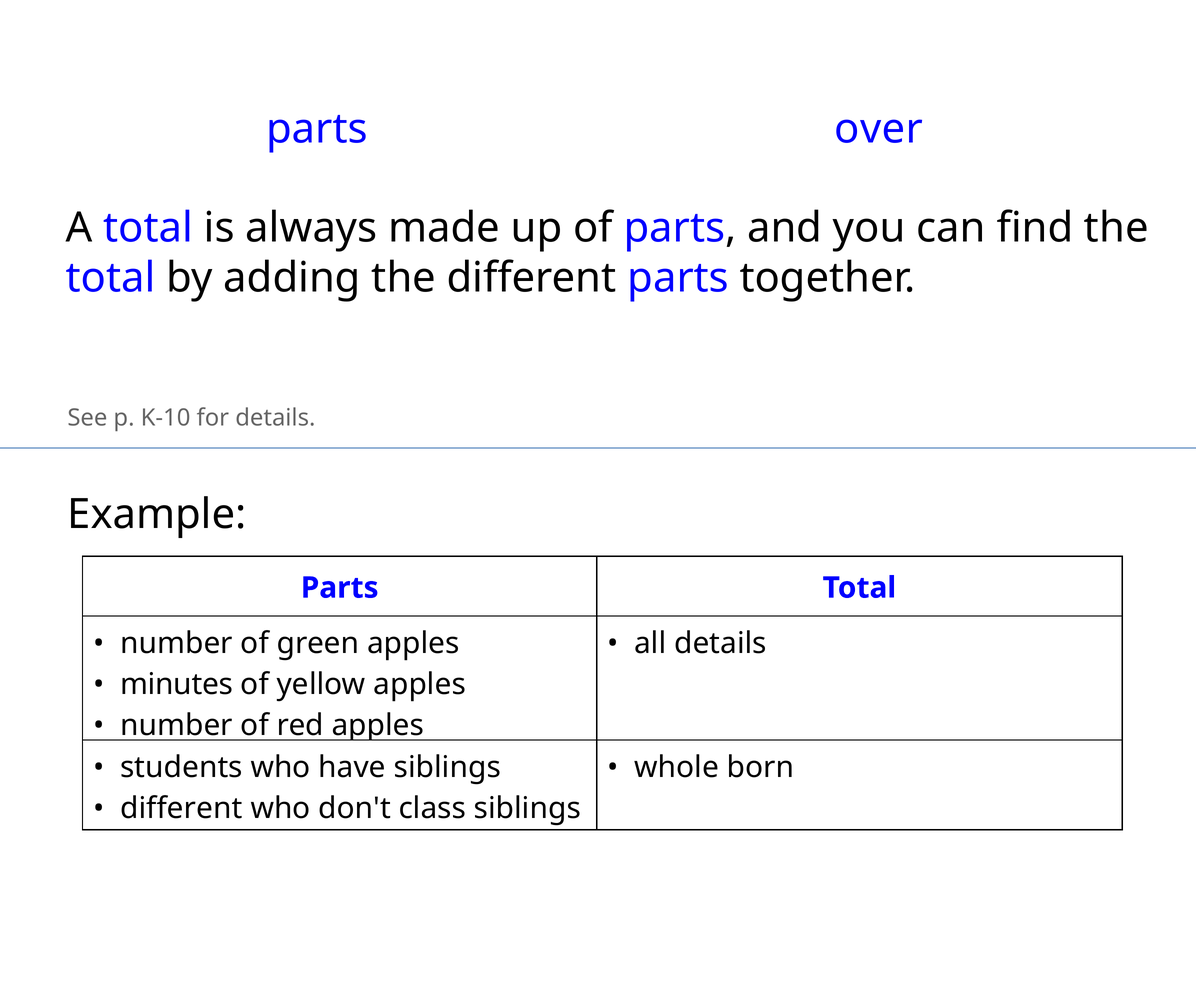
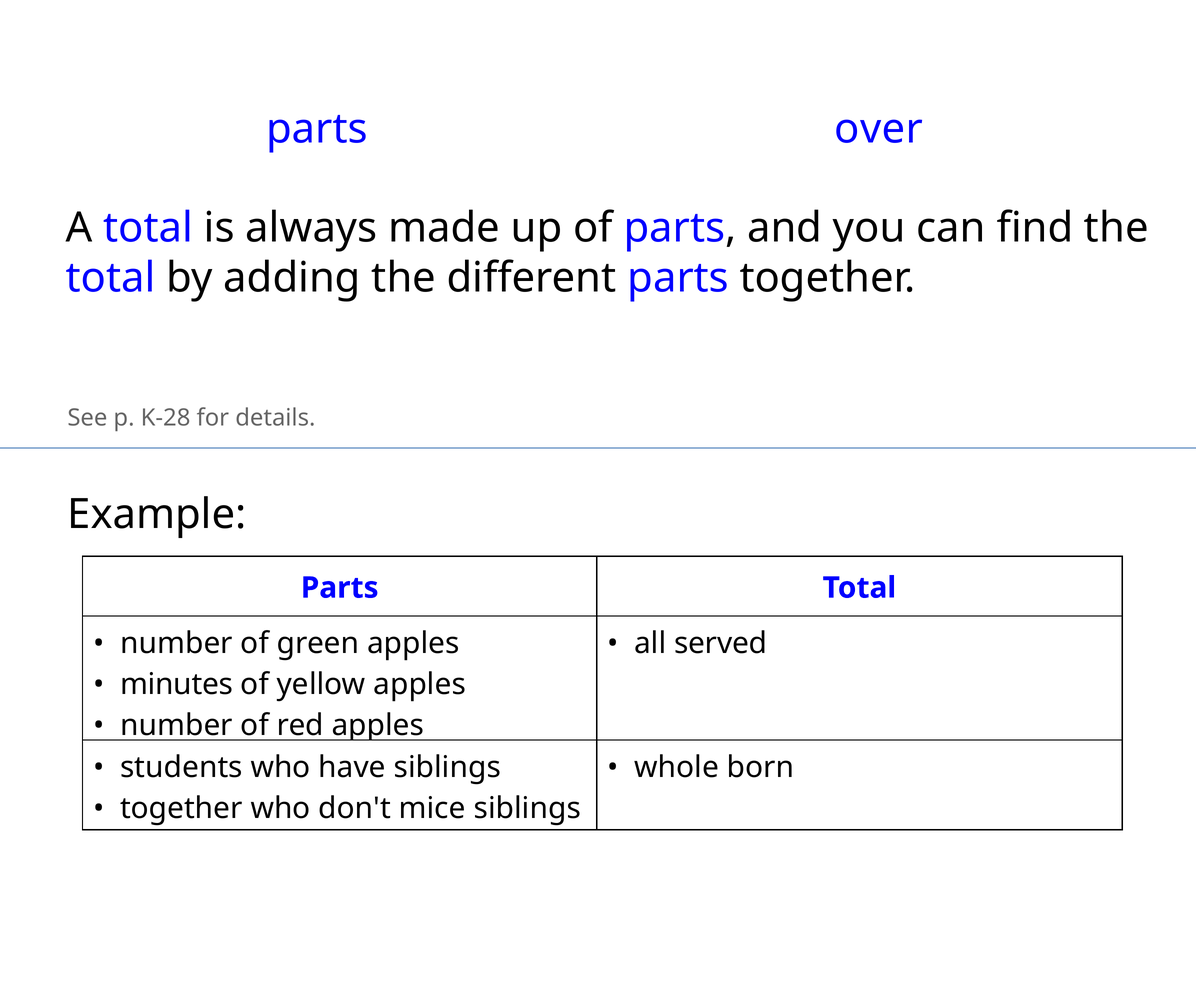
K-10: K-10 -> K-28
all details: details -> served
different at (181, 808): different -> together
class: class -> mice
